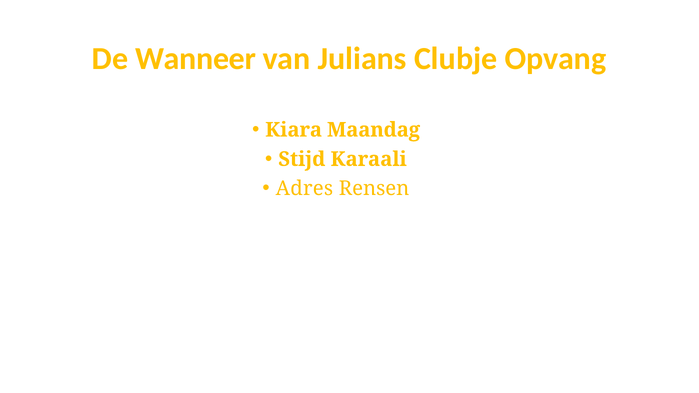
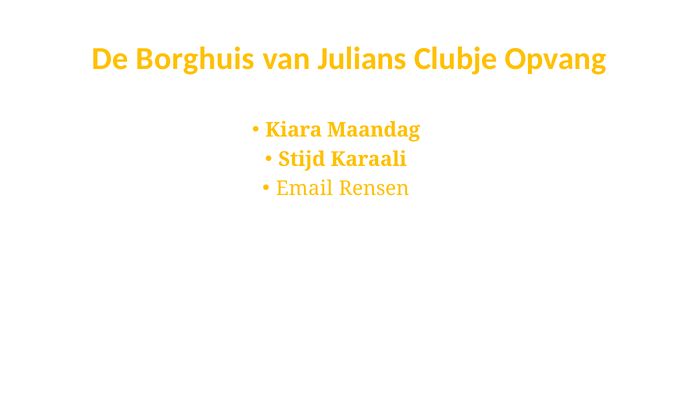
Wanneer: Wanneer -> Borghuis
Adres: Adres -> Email
